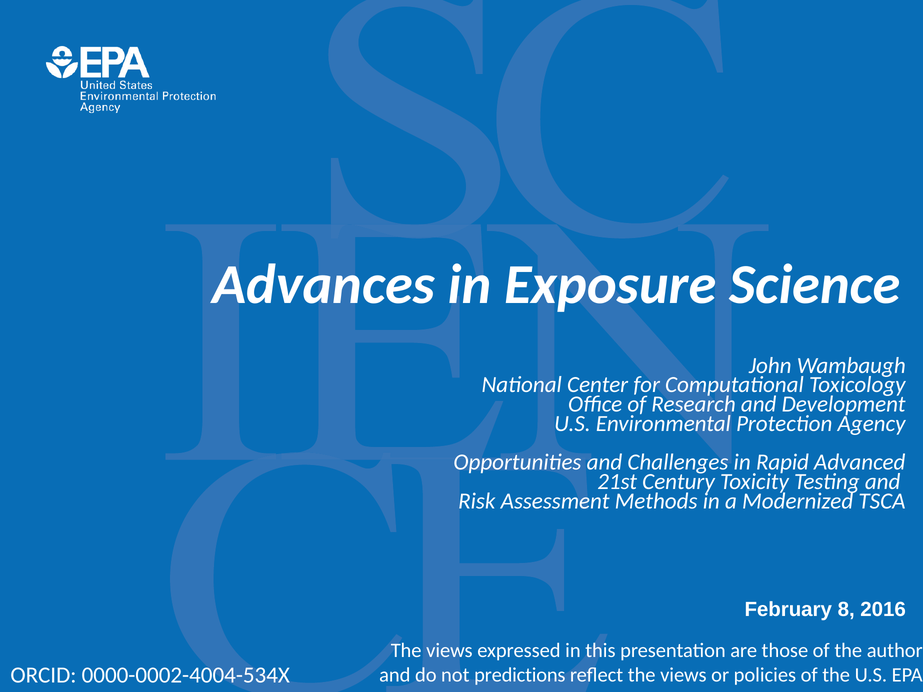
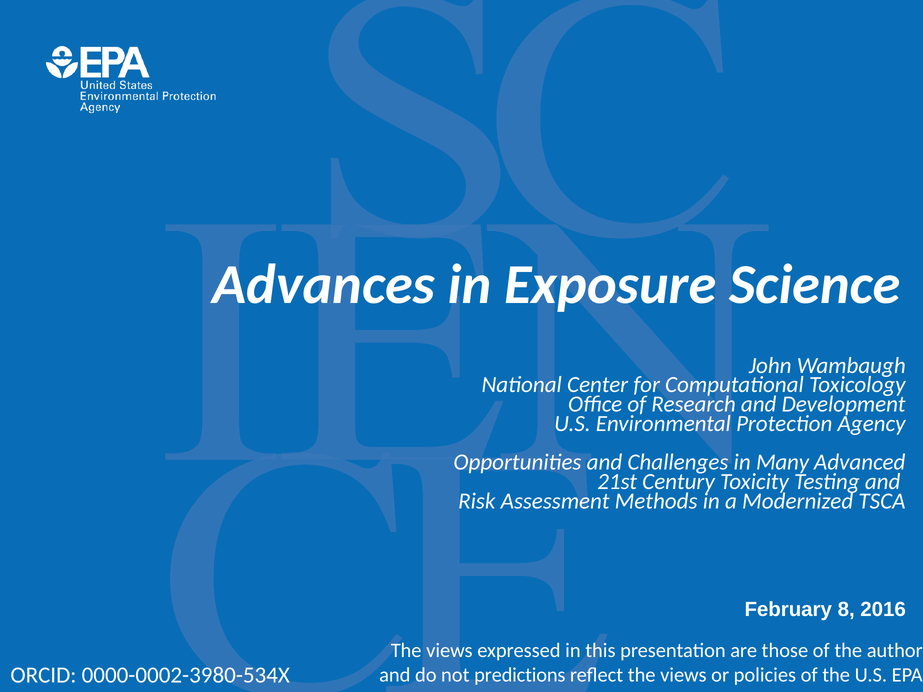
Rapid: Rapid -> Many
0000-0002-4004-534X: 0000-0002-4004-534X -> 0000-0002-3980-534X
